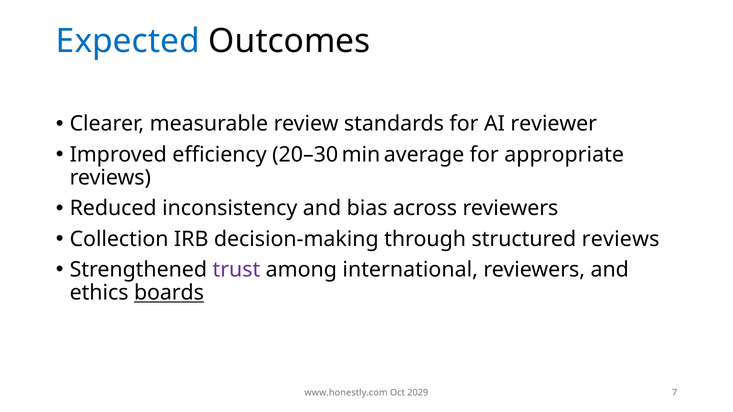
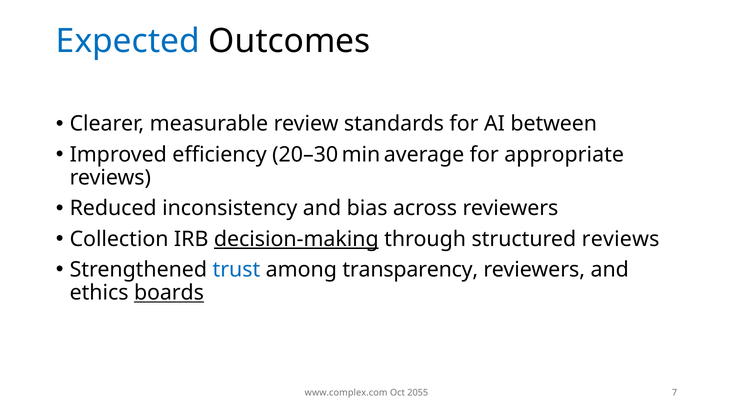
reviewer: reviewer -> between
decision‑making underline: none -> present
trust colour: purple -> blue
international: international -> transparency
www.honestly.com: www.honestly.com -> www.complex.com
2029: 2029 -> 2055
